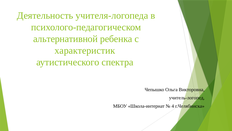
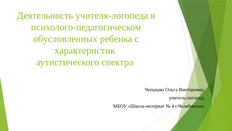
альтернативной: альтернативной -> обусловленных
